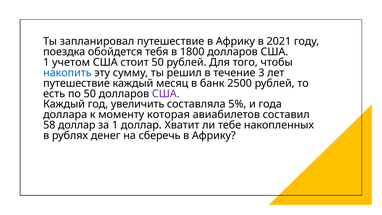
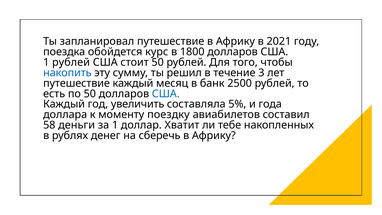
тебя: тебя -> курс
1 учетом: учетом -> рублей
США at (166, 94) colour: purple -> blue
которая: которая -> поездку
58 доллар: доллар -> деньги
